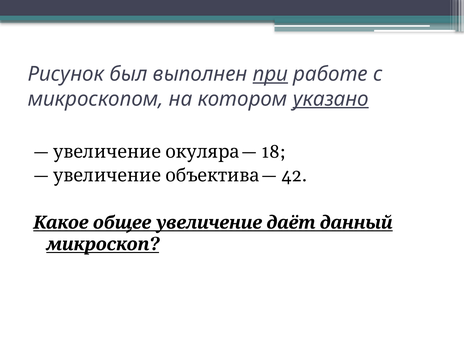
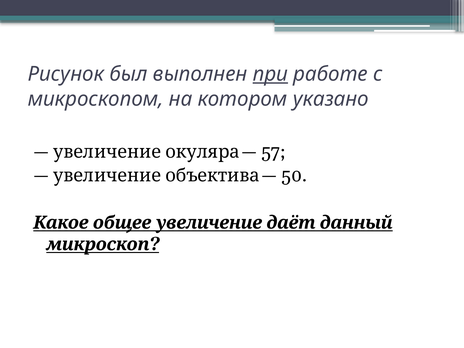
указано underline: present -> none
18: 18 -> 57
42: 42 -> 50
